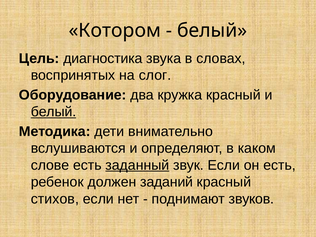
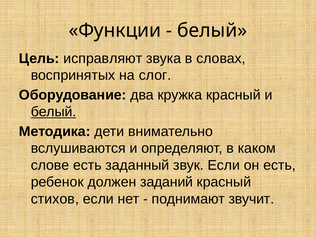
Котором: Котором -> Функции
диагностика: диагностика -> исправляют
заданный underline: present -> none
звуков: звуков -> звучит
